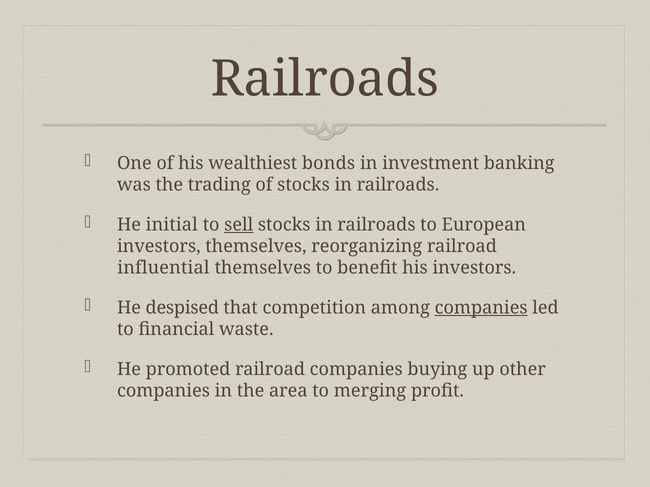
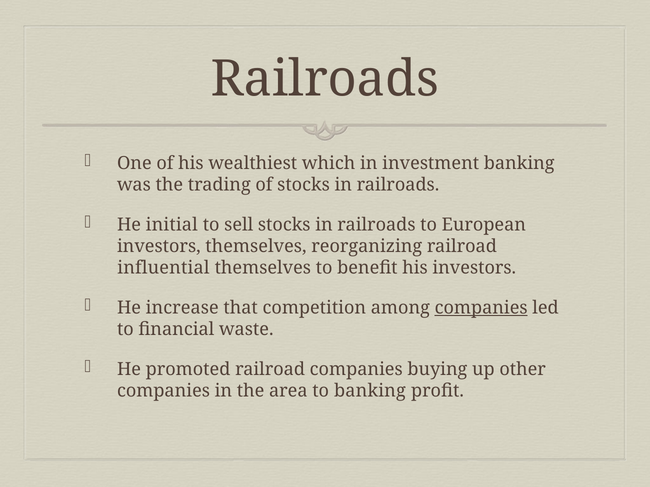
bonds: bonds -> which
sell underline: present -> none
despised: despised -> increase
to merging: merging -> banking
